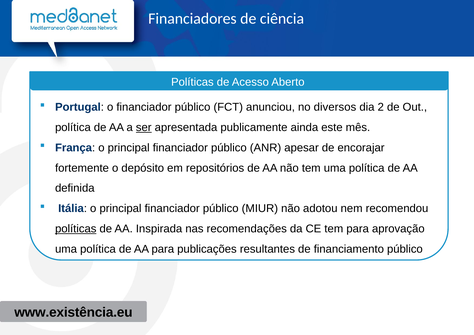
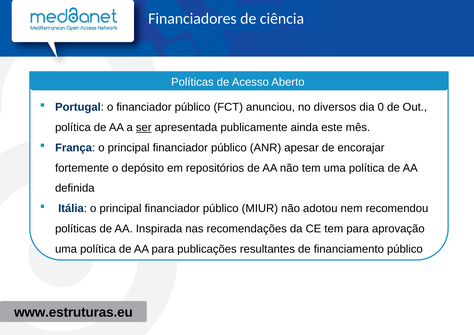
2: 2 -> 0
políticas at (76, 229) underline: present -> none
www.existência.eu: www.existência.eu -> www.estruturas.eu
